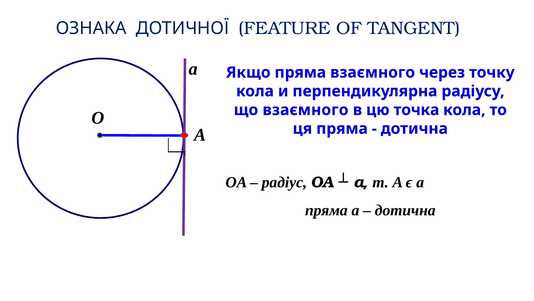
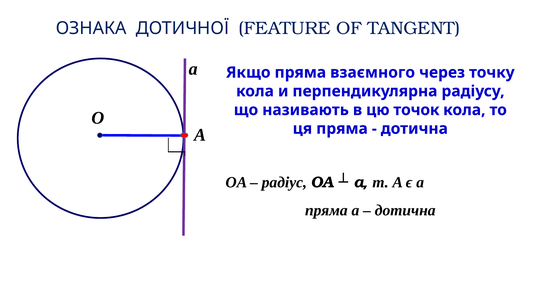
що взаємного: взаємного -> називають
точка: точка -> точок
